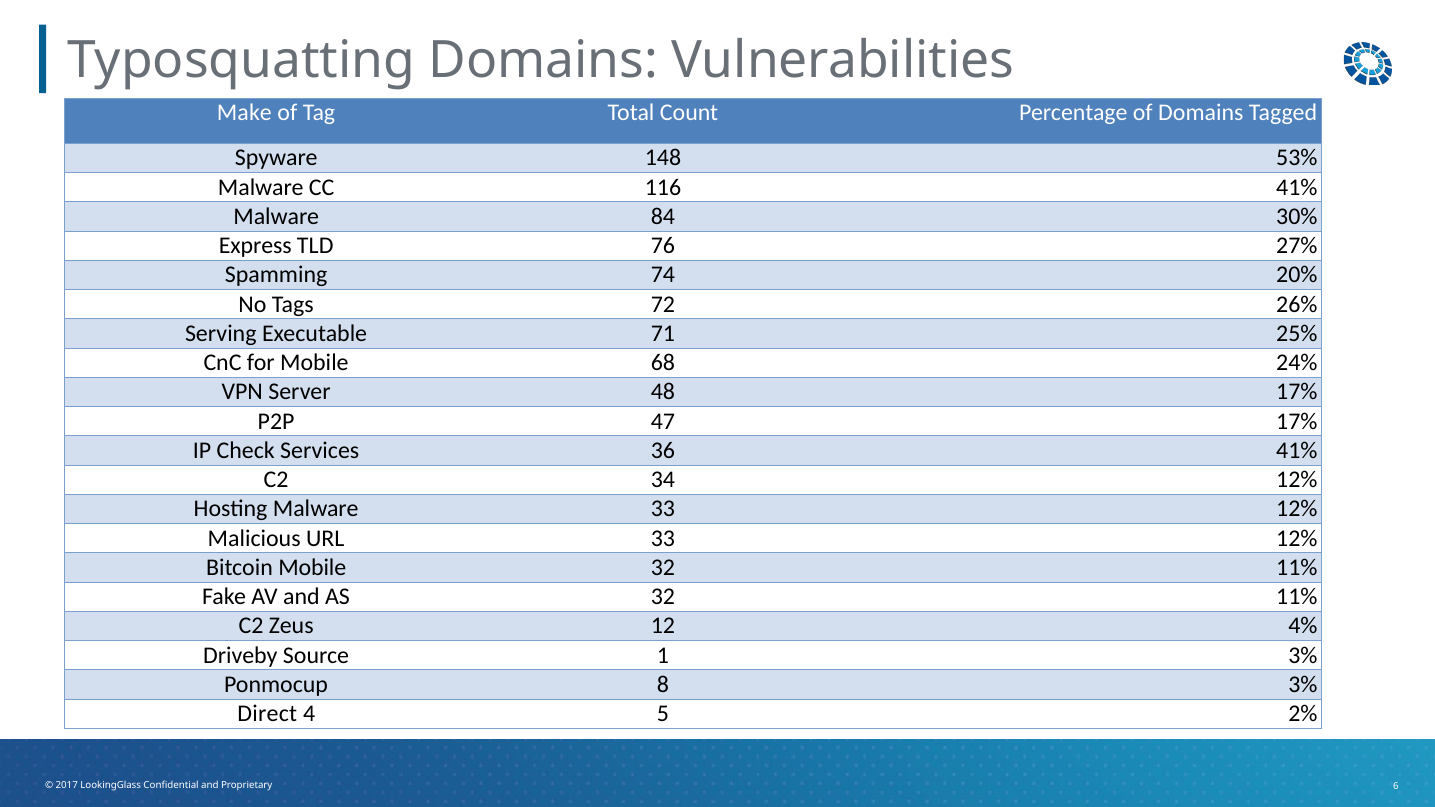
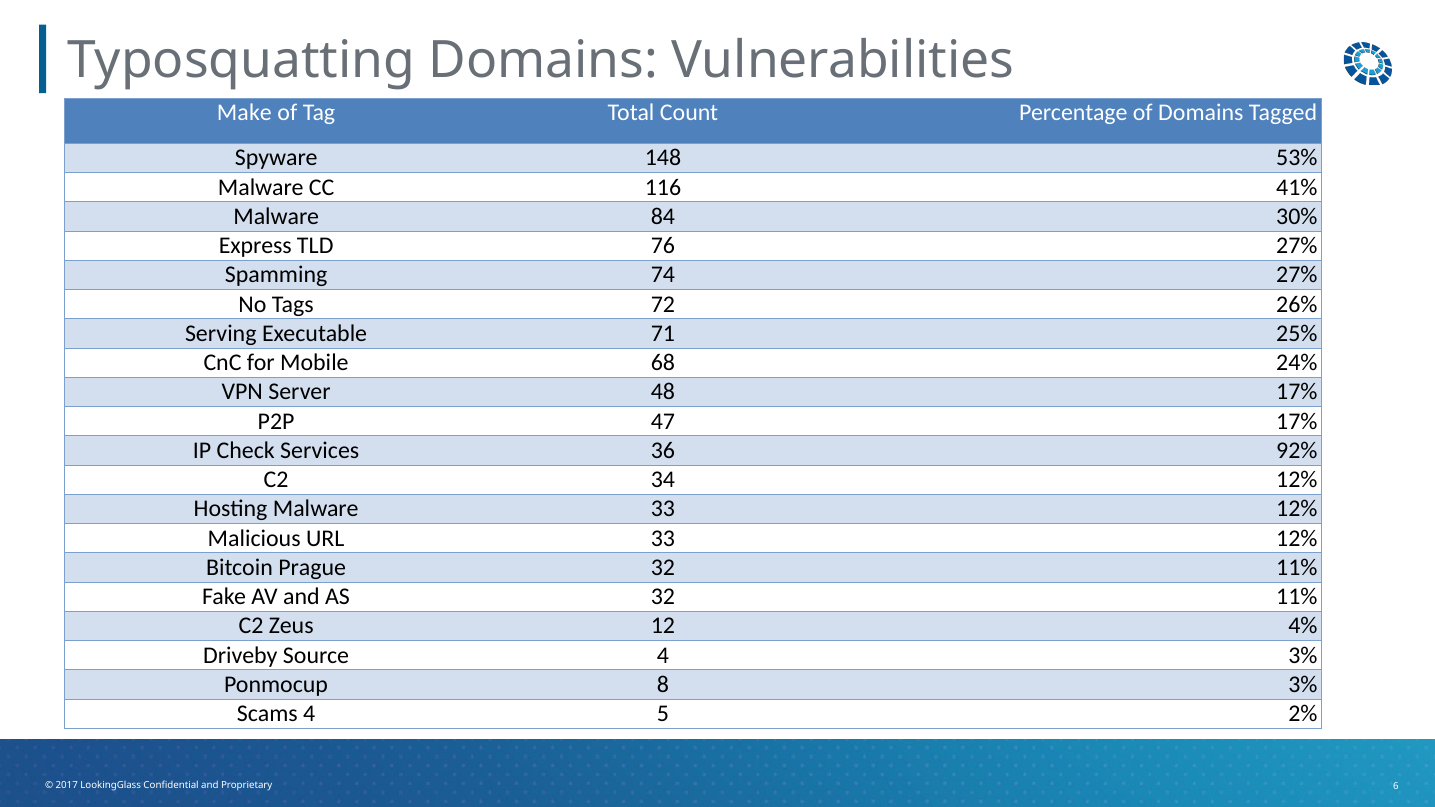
74 20%: 20% -> 27%
36 41%: 41% -> 92%
Bitcoin Mobile: Mobile -> Prague
Source 1: 1 -> 4
Direct: Direct -> Scams
